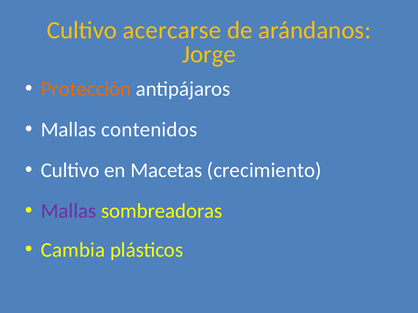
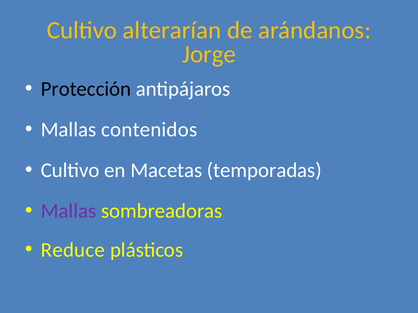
acercarse: acercarse -> alterarían
Protección colour: orange -> black
crecimiento: crecimiento -> temporadas
Cambia: Cambia -> Reduce
